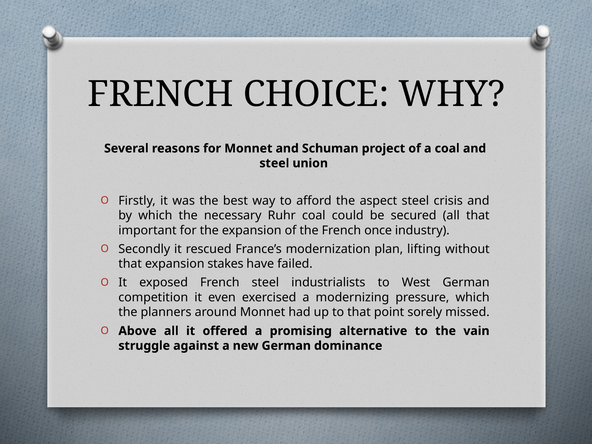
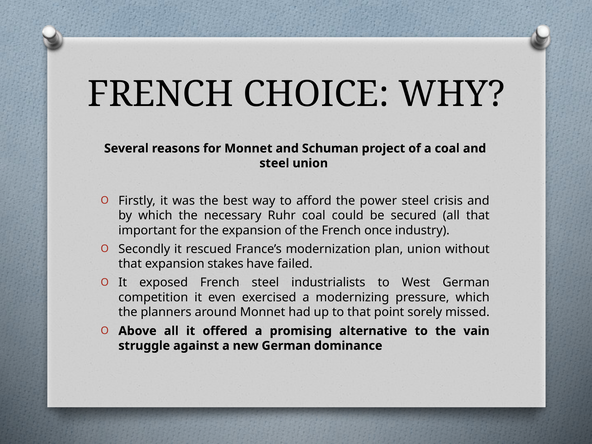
aspect: aspect -> power
plan lifting: lifting -> union
